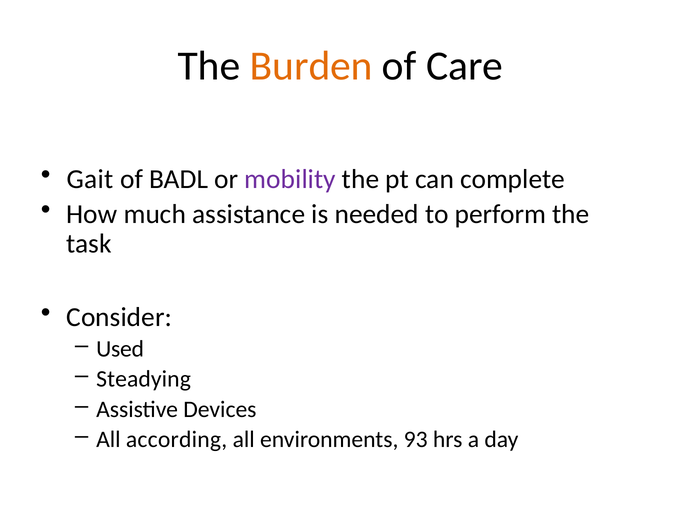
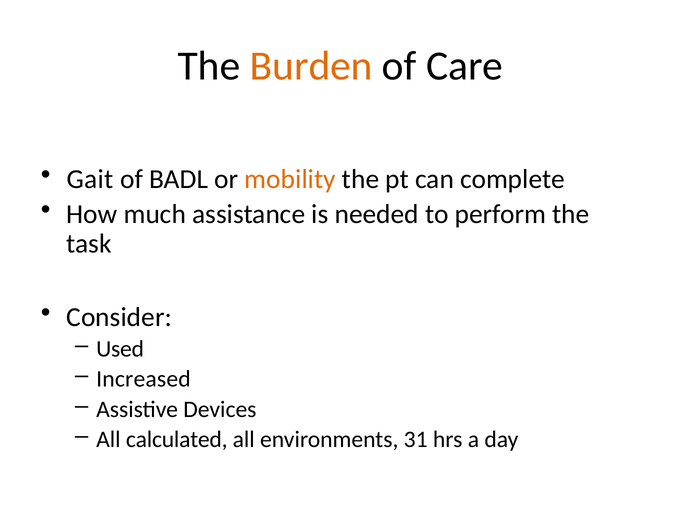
mobility colour: purple -> orange
Steadying: Steadying -> Increased
according: according -> calculated
93: 93 -> 31
